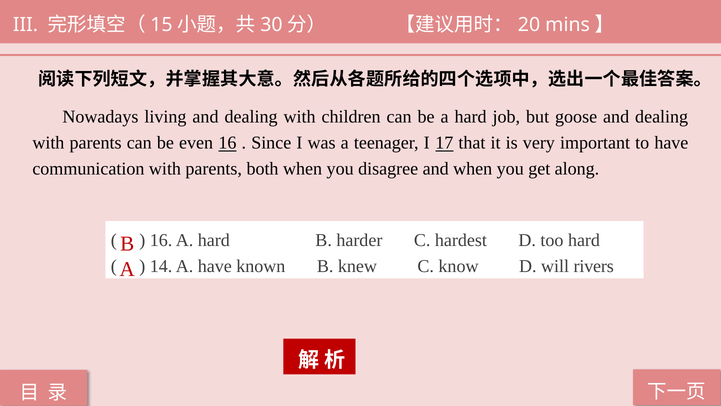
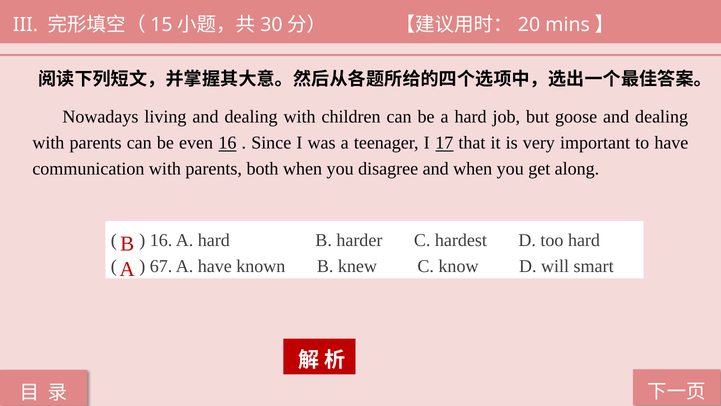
14: 14 -> 67
rivers: rivers -> smart
